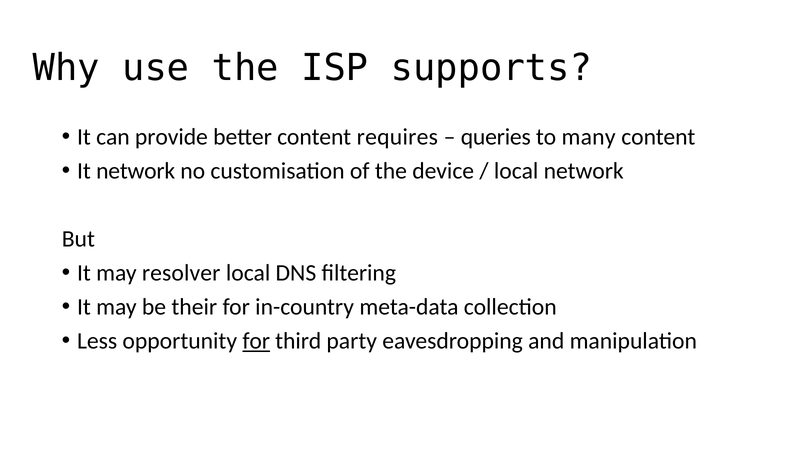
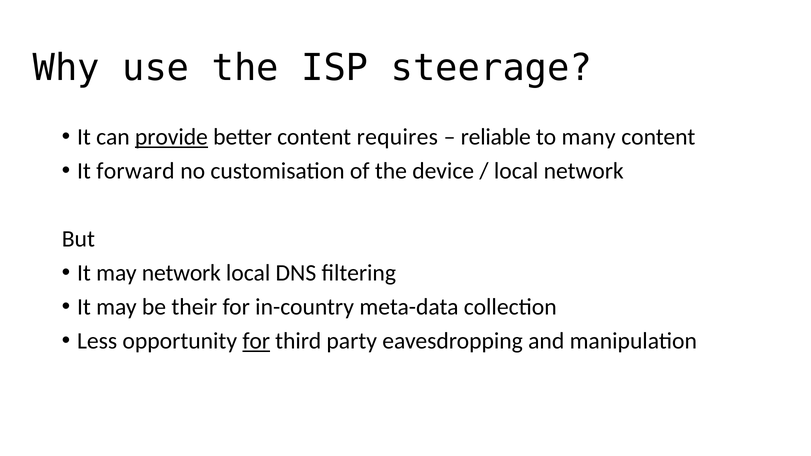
supports: supports -> steerage
provide underline: none -> present
queries: queries -> reliable
It network: network -> forward
may resolver: resolver -> network
